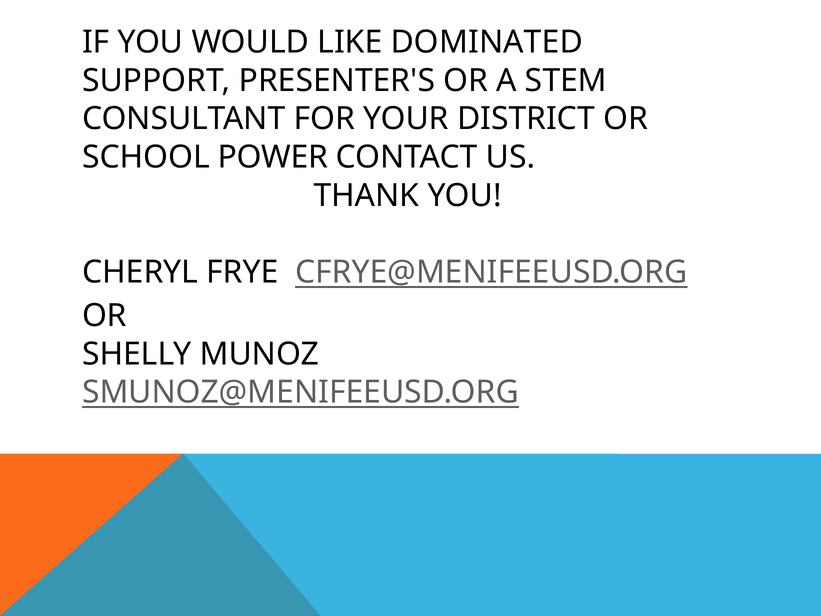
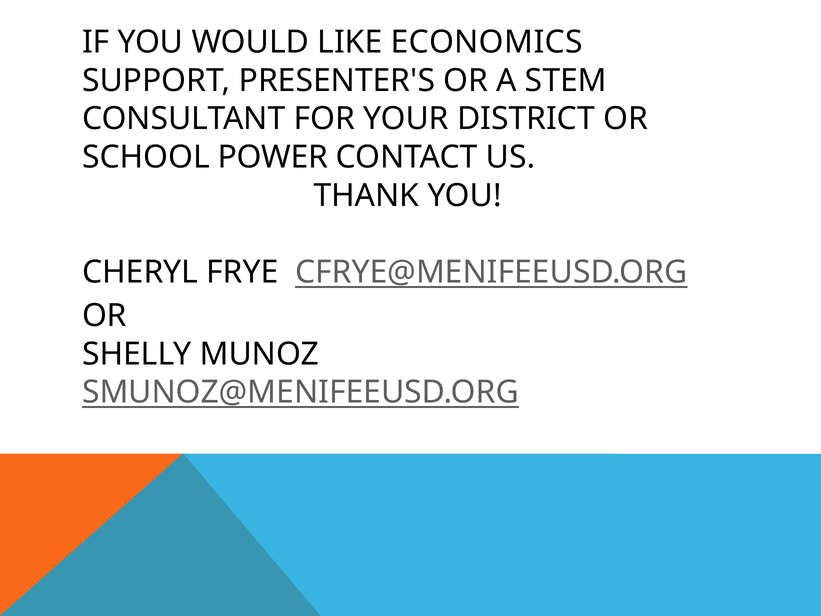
DOMINATED: DOMINATED -> ECONOMICS
